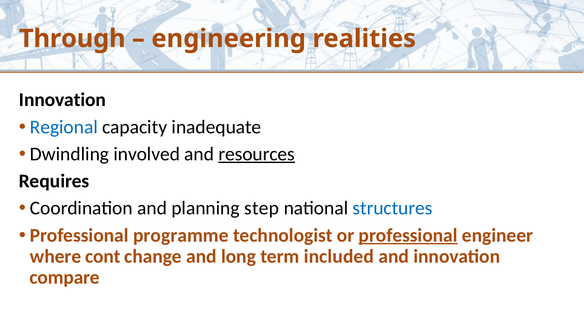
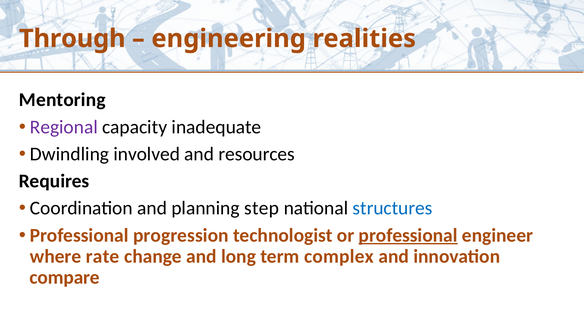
Innovation at (62, 100): Innovation -> Mentoring
Regional colour: blue -> purple
resources underline: present -> none
programme: programme -> progression
cont: cont -> rate
included: included -> complex
